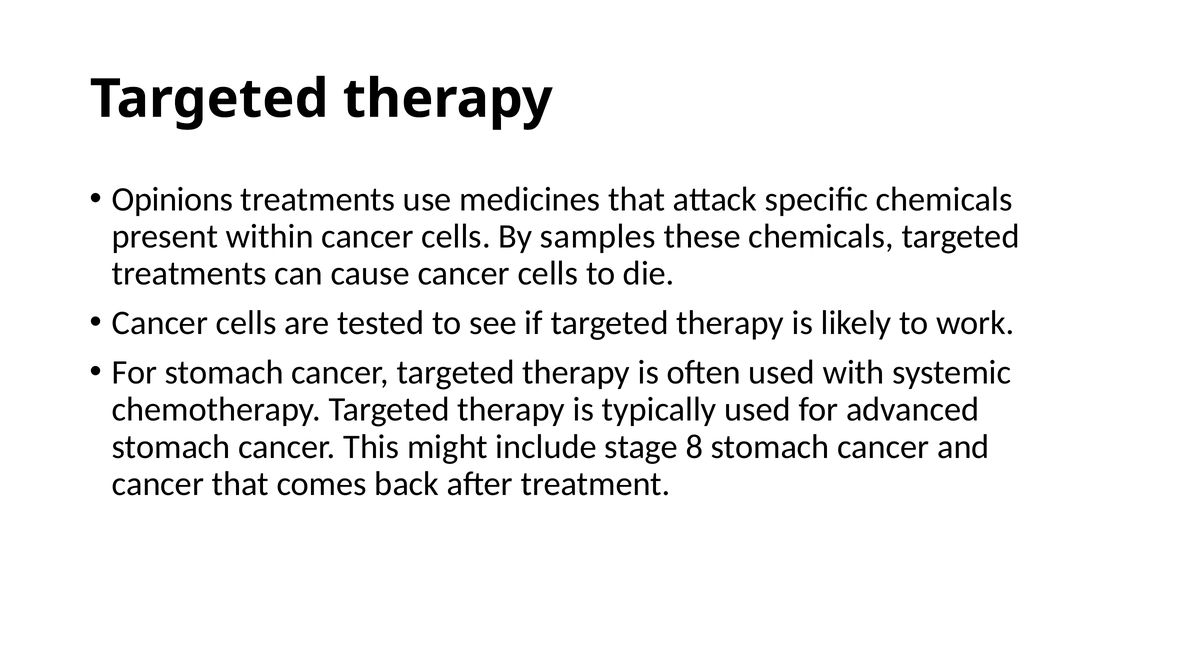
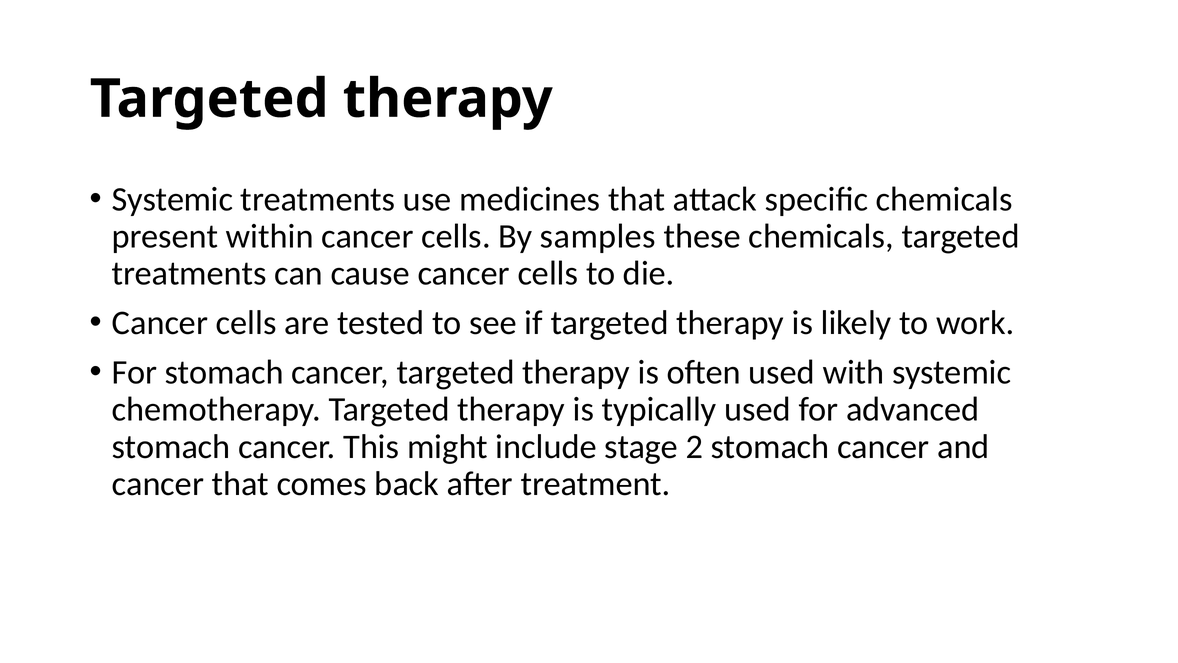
Opinions at (173, 199): Opinions -> Systemic
8: 8 -> 2
